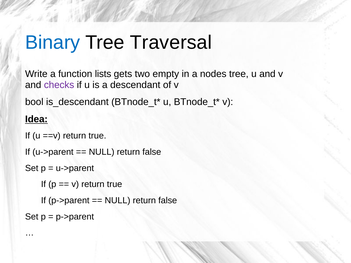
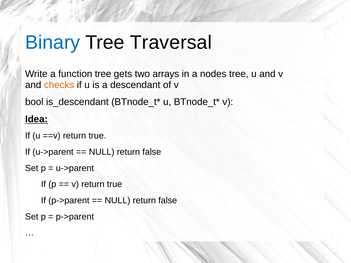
function lists: lists -> tree
empty: empty -> arrays
checks colour: purple -> orange
